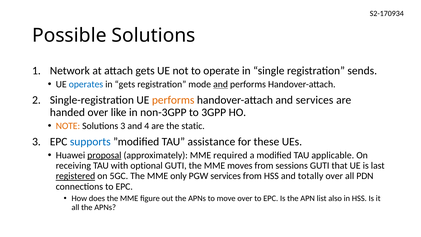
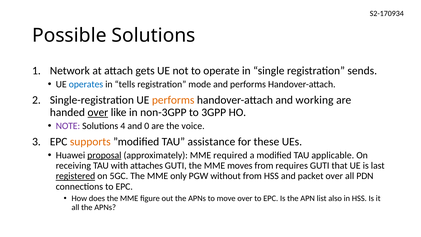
in gets: gets -> tells
and at (221, 84) underline: present -> none
and services: services -> working
over at (98, 112) underline: none -> present
NOTE colour: orange -> purple
Solutions 3: 3 -> 4
4: 4 -> 0
static: static -> voice
supports colour: blue -> orange
optional: optional -> attaches
sessions: sessions -> requires
PGW services: services -> without
totally: totally -> packet
